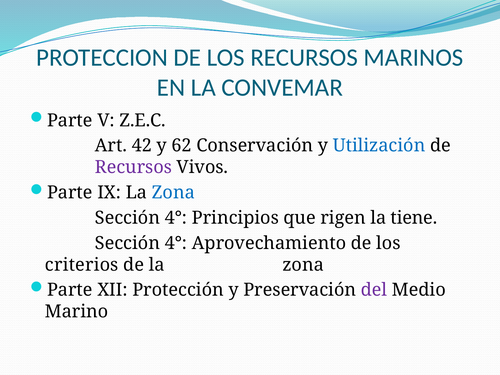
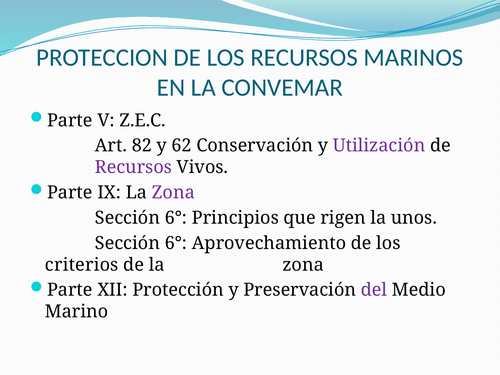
42: 42 -> 82
Utilización colour: blue -> purple
Zona at (173, 193) colour: blue -> purple
4° at (176, 218): 4° -> 6°
tiene: tiene -> unos
4° at (176, 243): 4° -> 6°
